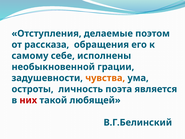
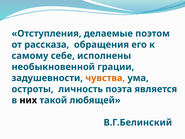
них colour: red -> black
